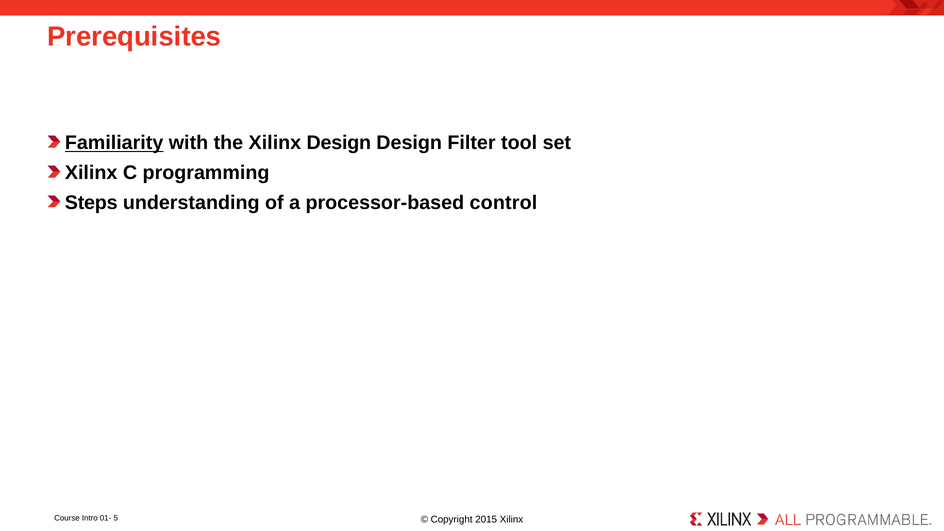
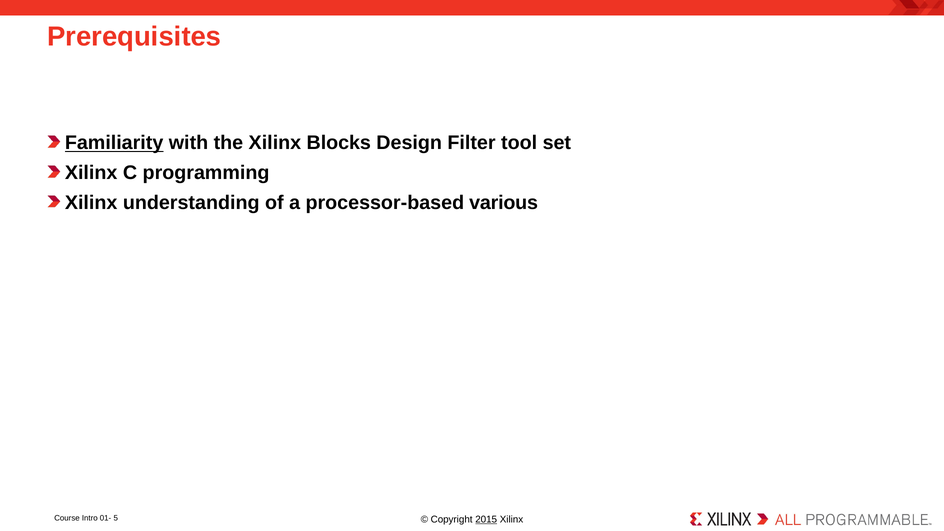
Xilinx Design: Design -> Blocks
Steps at (91, 203): Steps -> Xilinx
control: control -> various
2015 underline: none -> present
